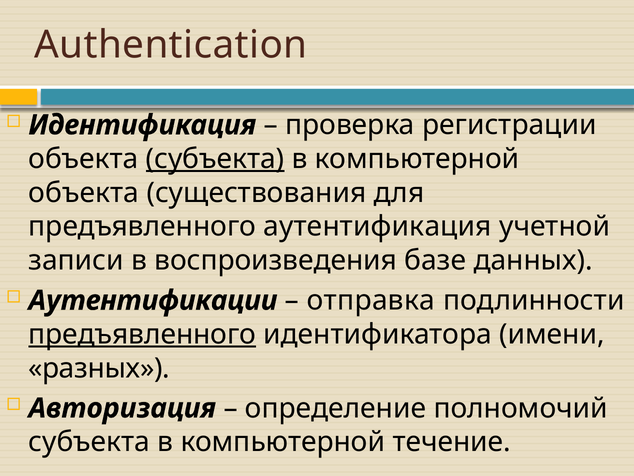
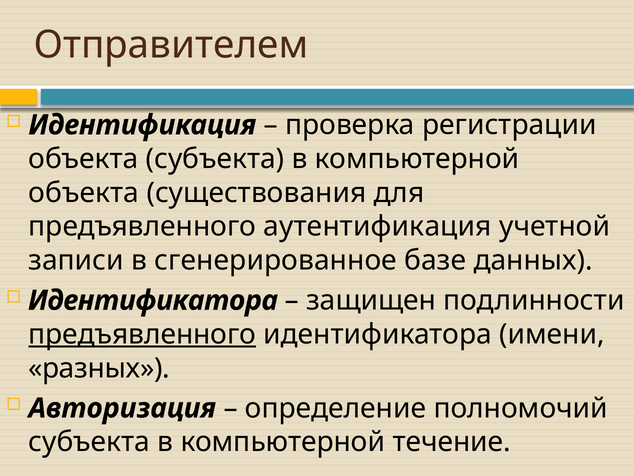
Authentication: Authentication -> Отправителем
субъекта at (215, 159) underline: present -> none
воспроизведения: воспроизведения -> сгенерированное
Аутентификации at (153, 300): Аутентификации -> Идентификатора
отправка: отправка -> защищен
